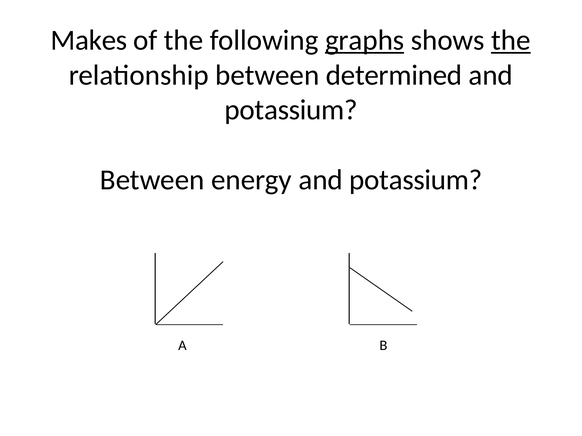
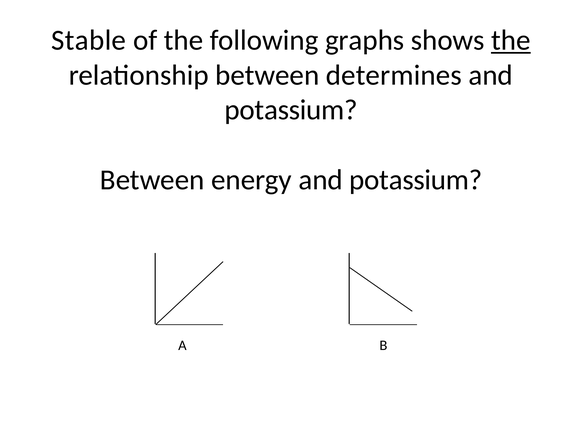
Makes: Makes -> Stable
graphs underline: present -> none
determined: determined -> determines
